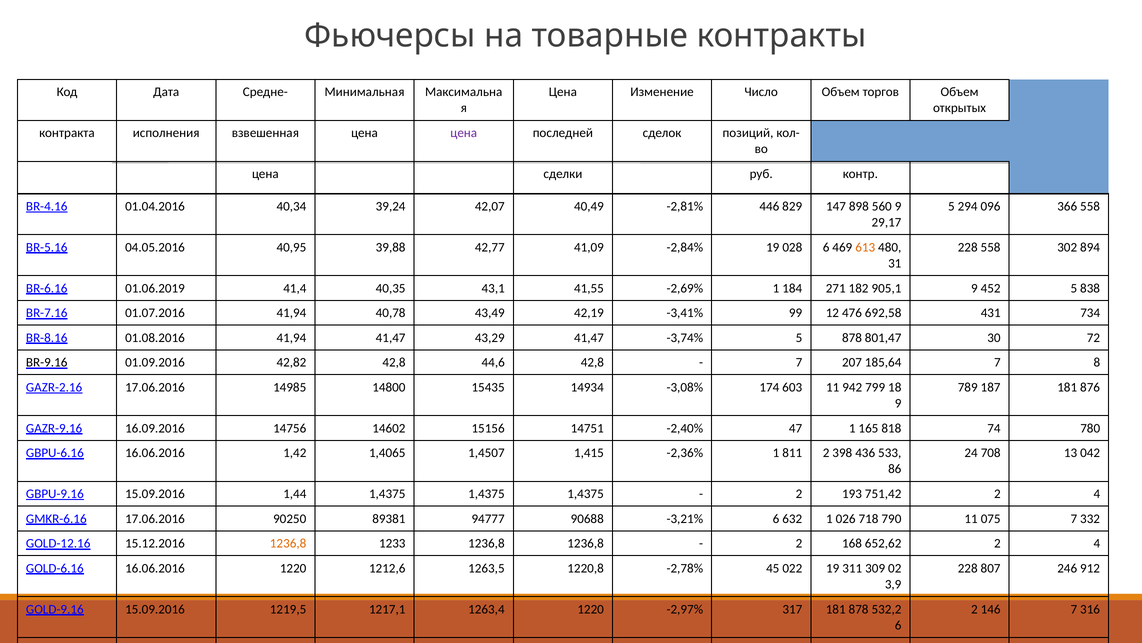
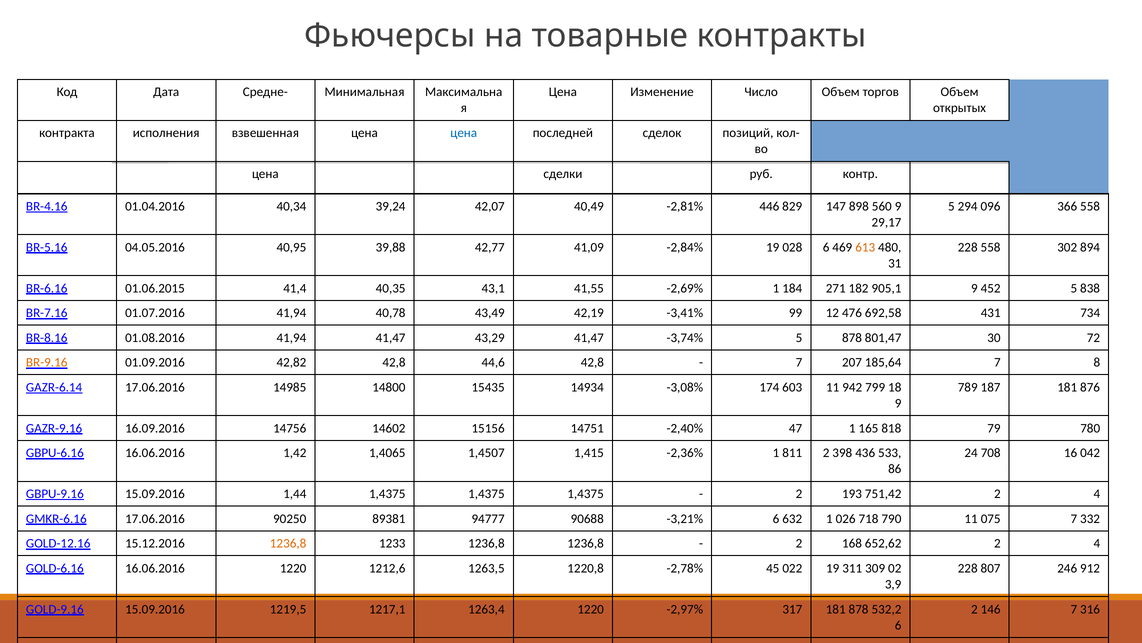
цена at (464, 133) colour: purple -> blue
01.06.2019: 01.06.2019 -> 01.06.2015
BR-9.16 colour: black -> orange
GAZR-2.16: GAZR-2.16 -> GAZR-6.14
74: 74 -> 79
708 13: 13 -> 16
